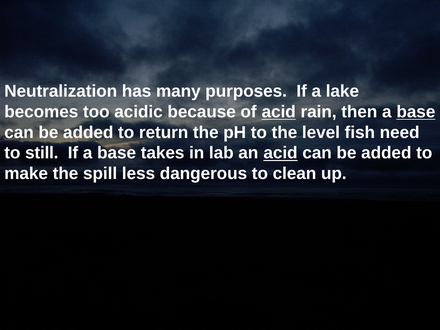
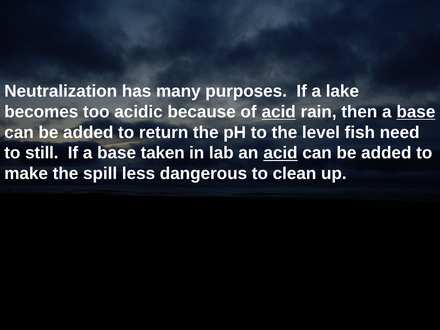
takes: takes -> taken
